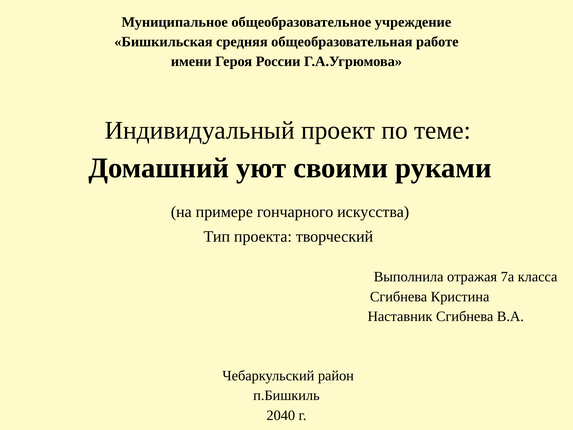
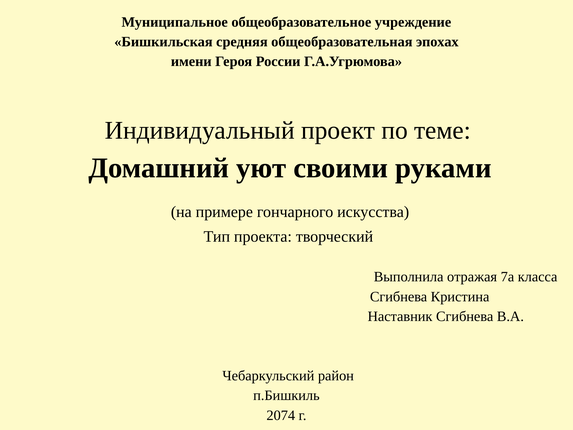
работе: работе -> эпохах
2040: 2040 -> 2074
